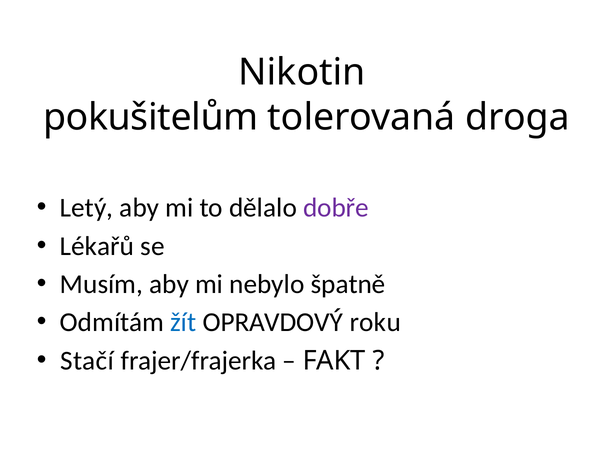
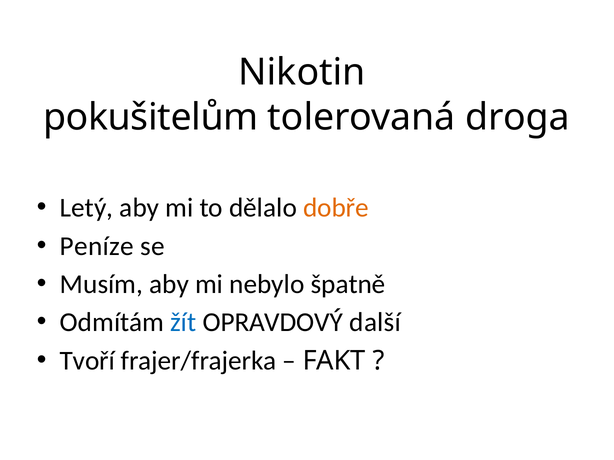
dobře colour: purple -> orange
Lékařů: Lékařů -> Peníze
roku: roku -> další
Stačí: Stačí -> Tvoří
